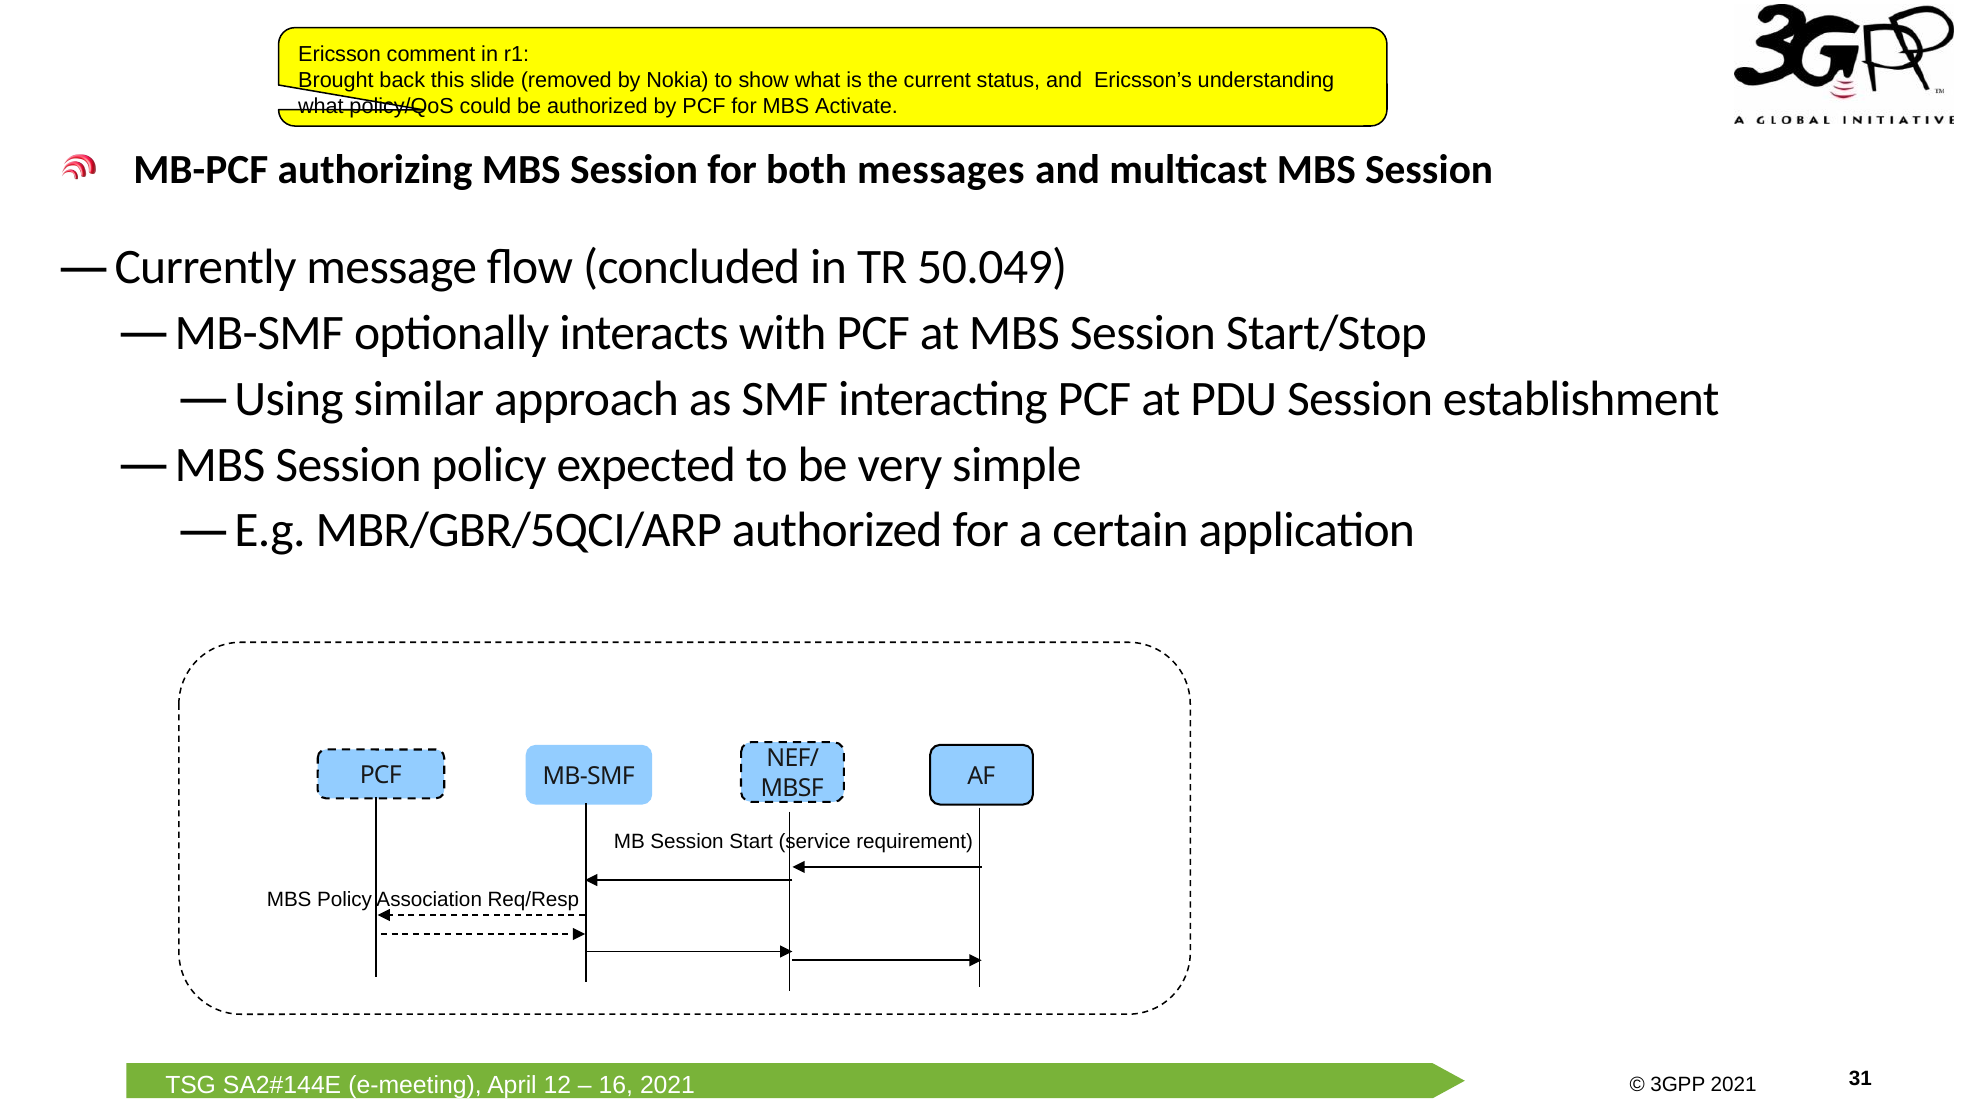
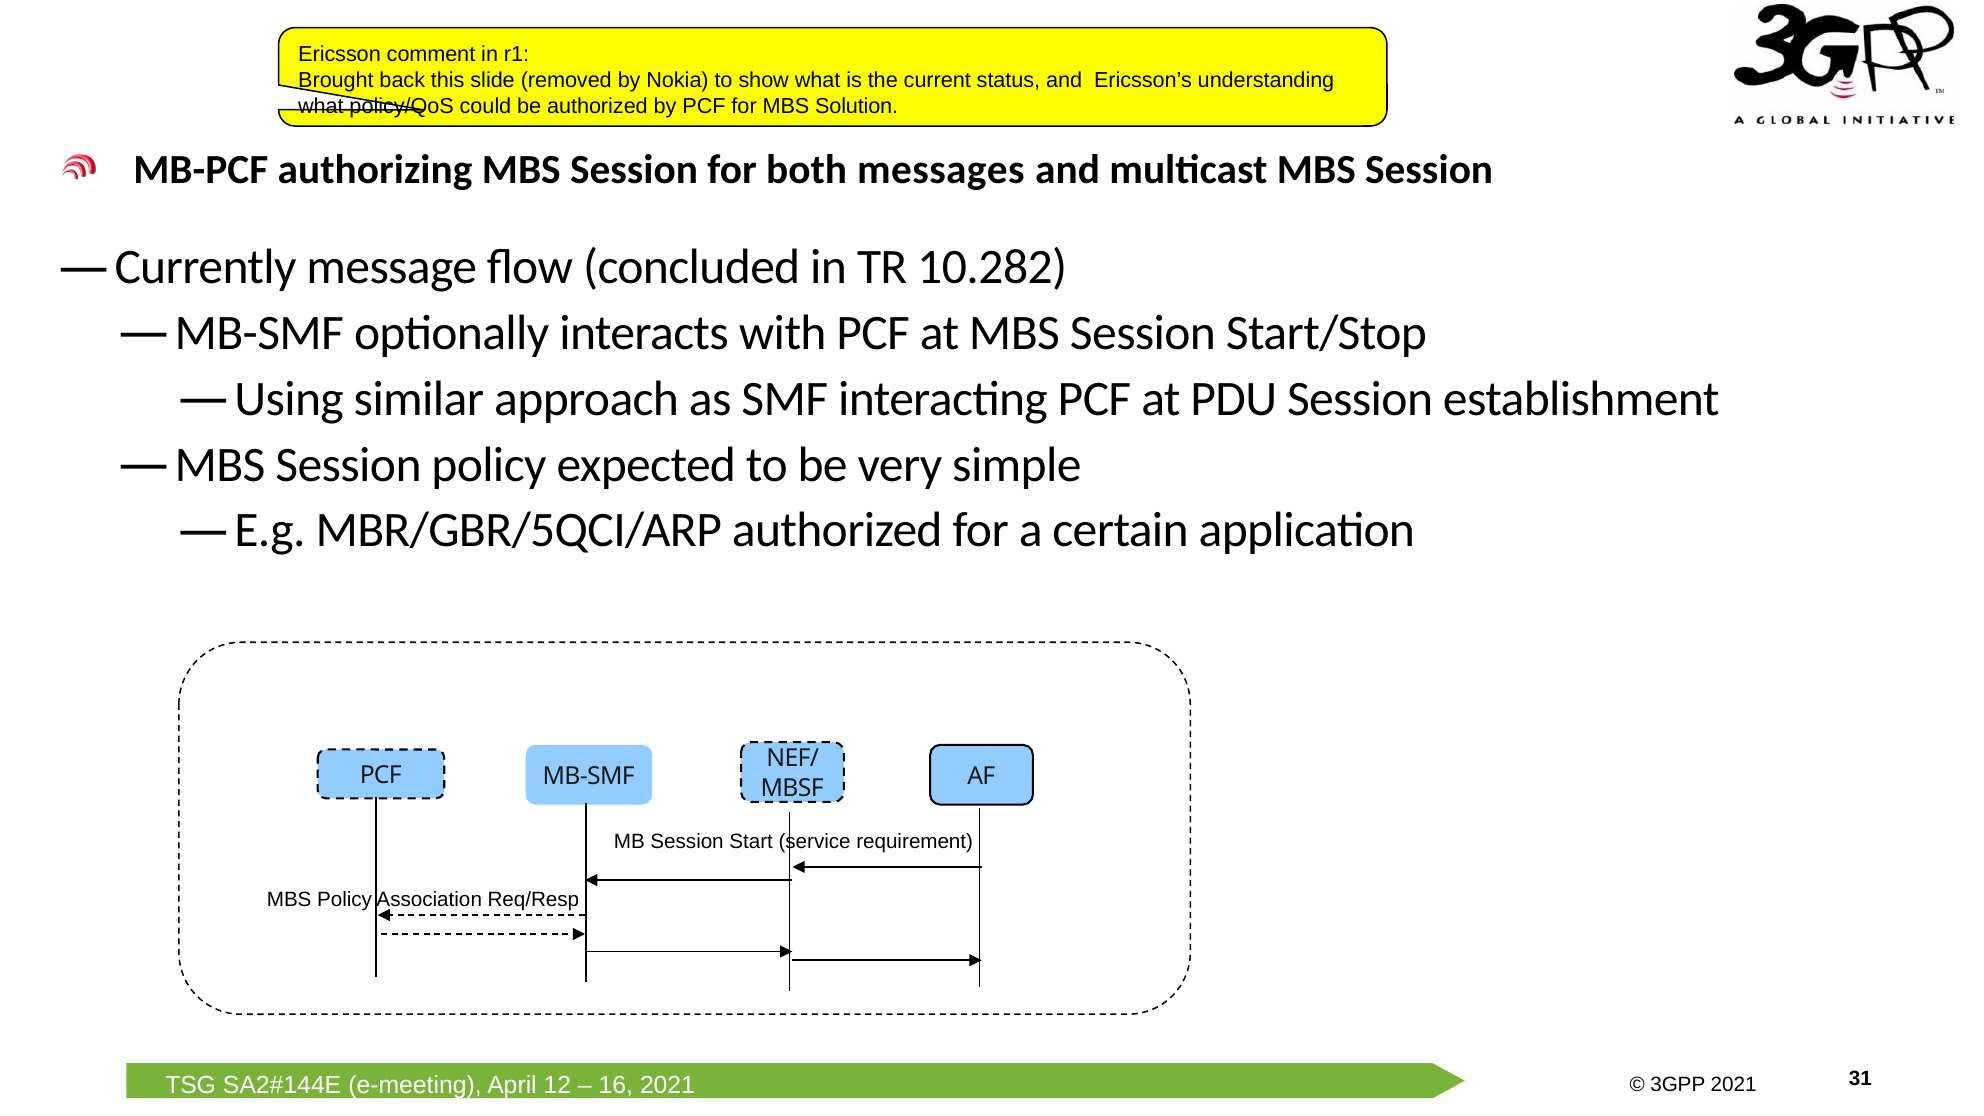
Activate: Activate -> Solution
50.049: 50.049 -> 10.282
